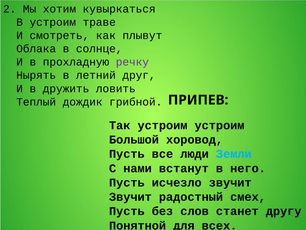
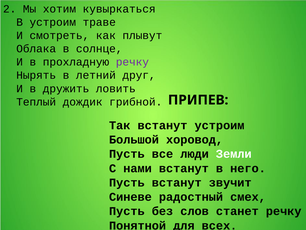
Так устроим: устроим -> встанут
Земли colour: light blue -> white
Пусть исчезло: исчезло -> встанут
Звучит at (130, 197): Звучит -> Синеве
станет другу: другу -> речку
